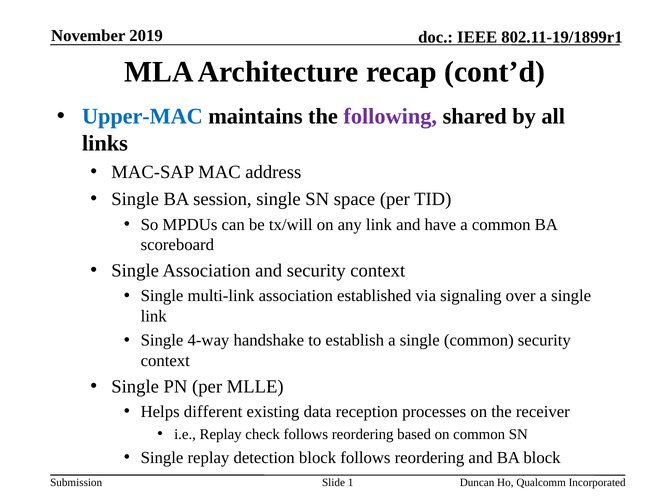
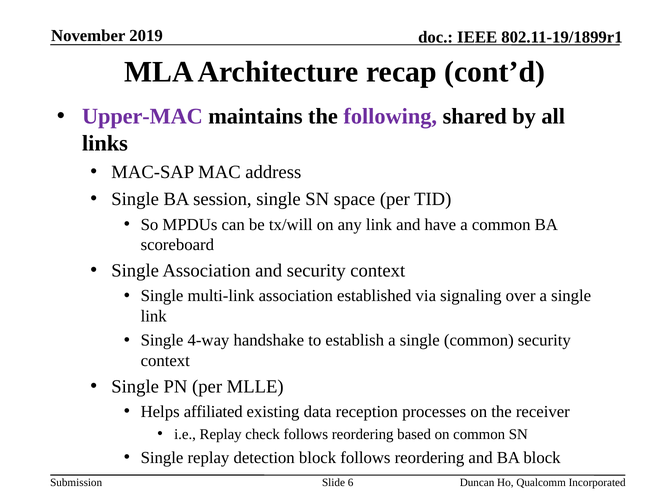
Upper-MAC colour: blue -> purple
different: different -> affiliated
1: 1 -> 6
